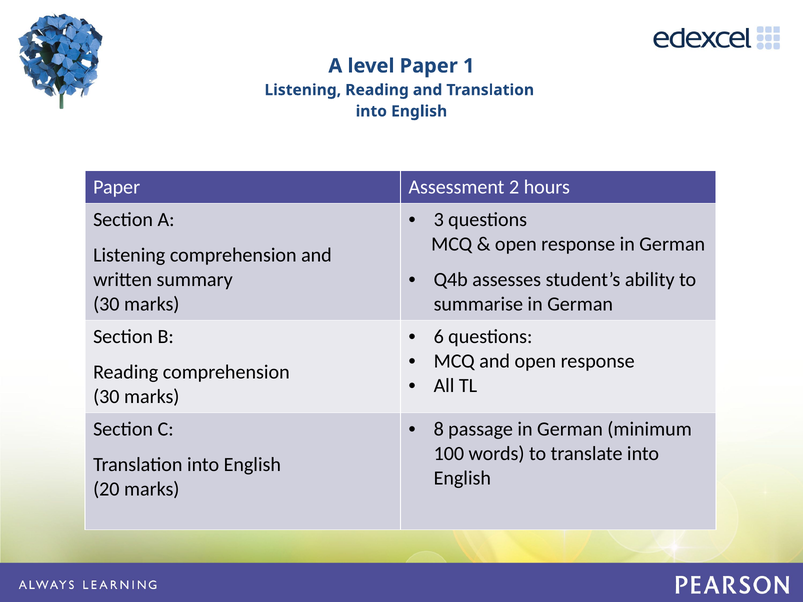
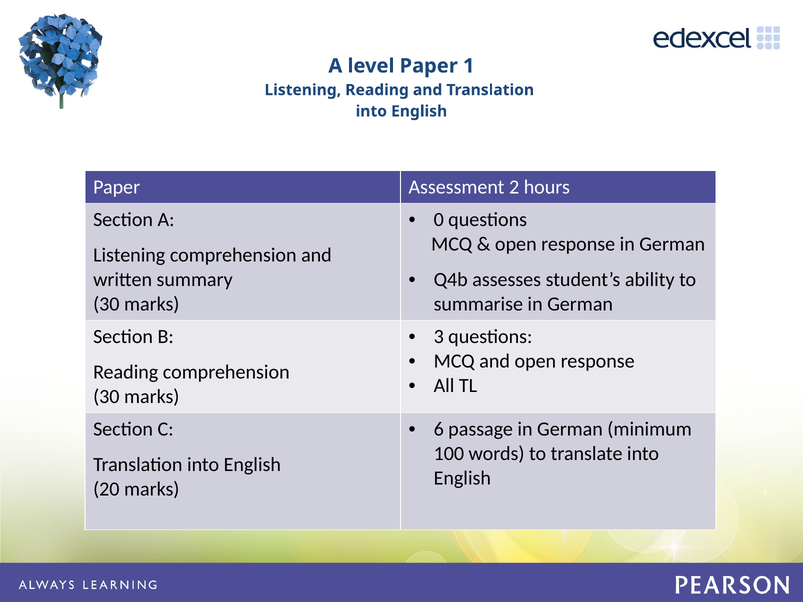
3: 3 -> 0
6: 6 -> 3
8: 8 -> 6
